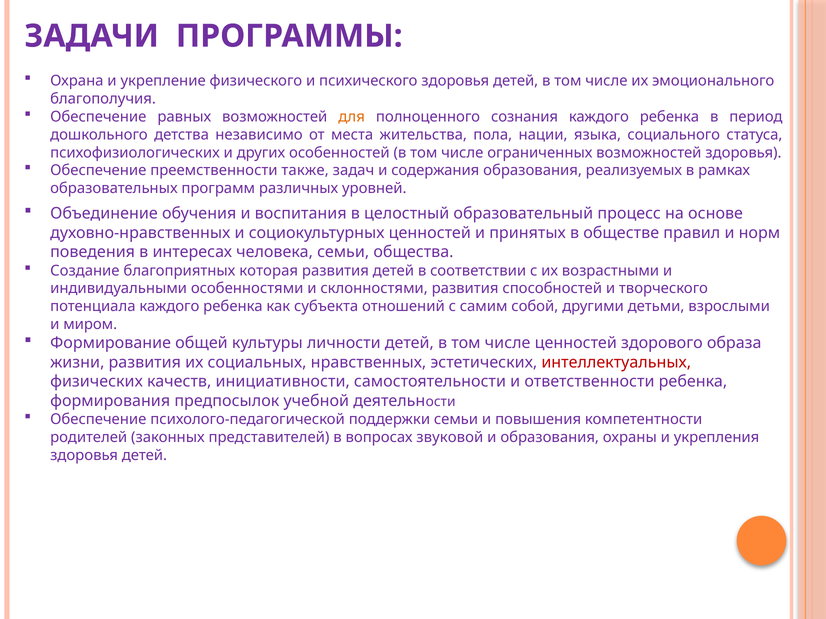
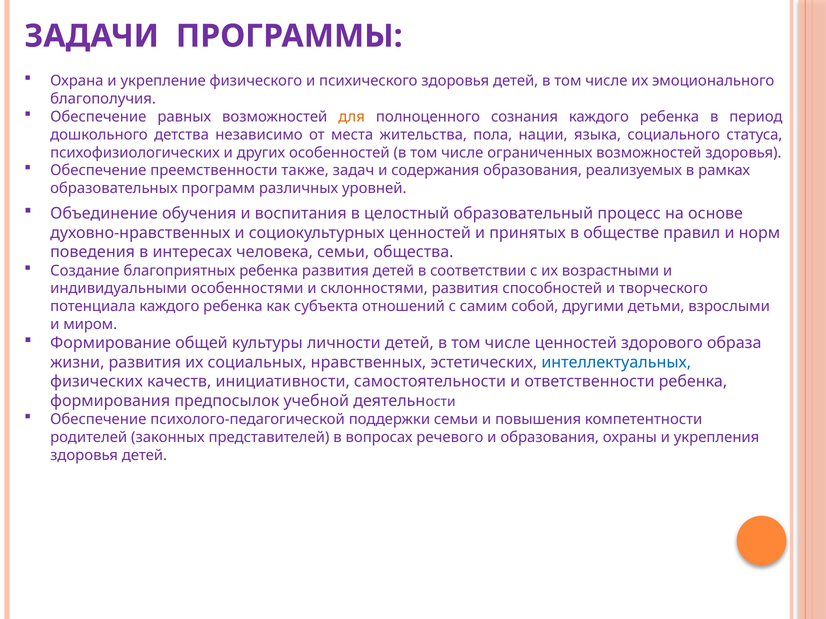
благоприятных которая: которая -> ребенка
интеллектуальных colour: red -> blue
звуковой: звуковой -> речевого
